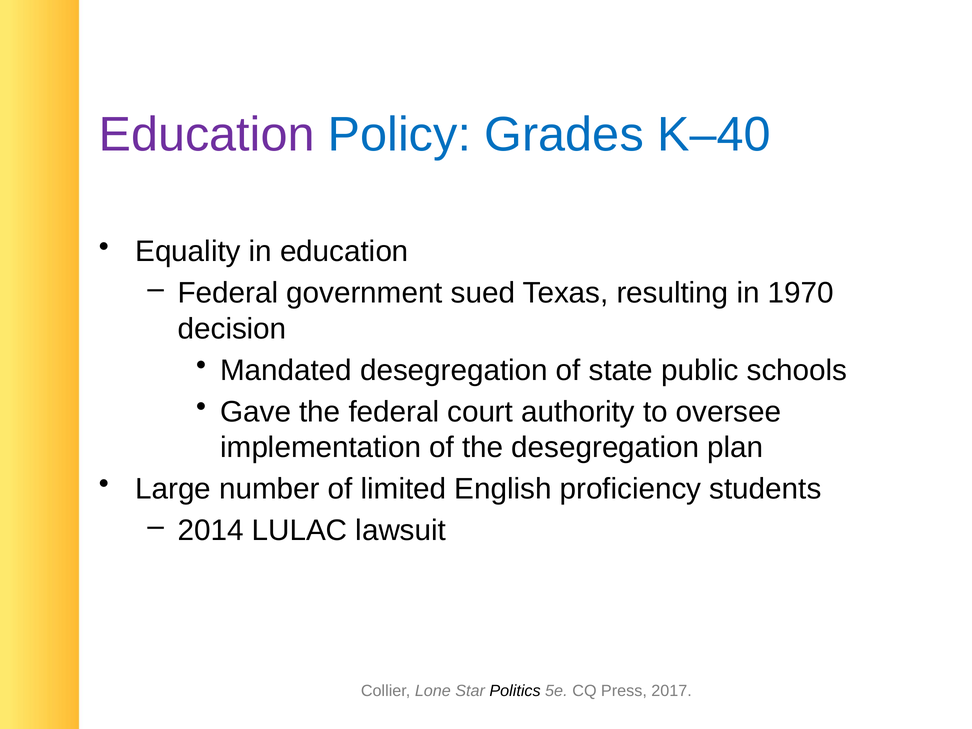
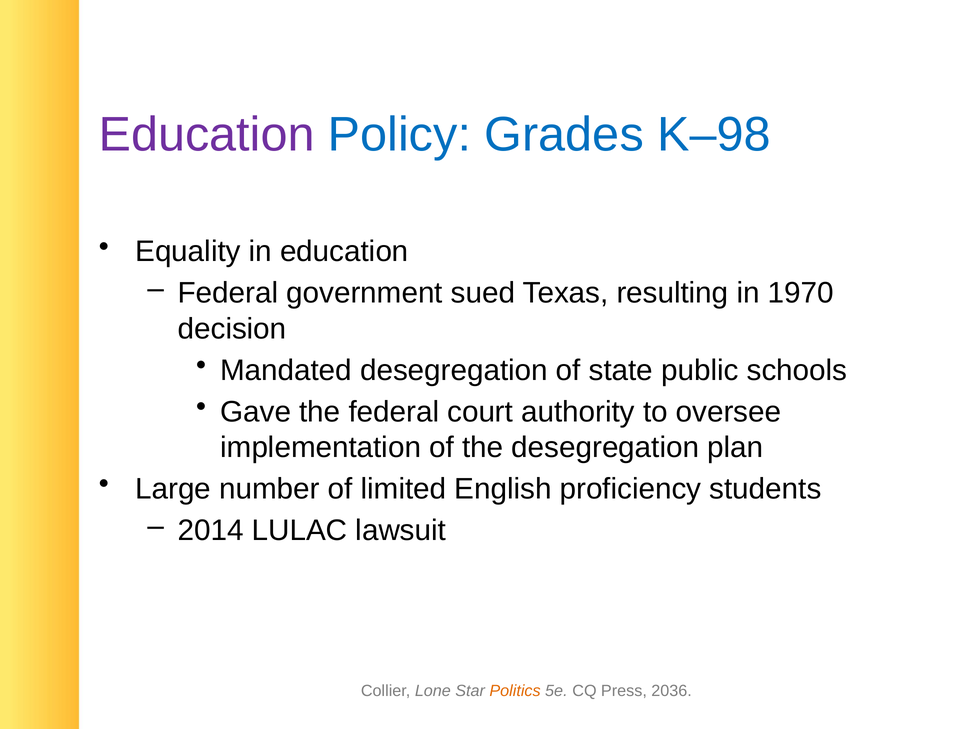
K–40: K–40 -> K–98
Politics colour: black -> orange
2017: 2017 -> 2036
